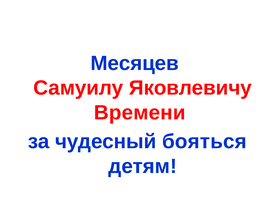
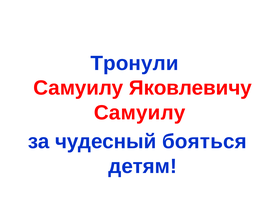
Месяцев: Месяцев -> Тронули
Времени at (140, 113): Времени -> Самуилу
